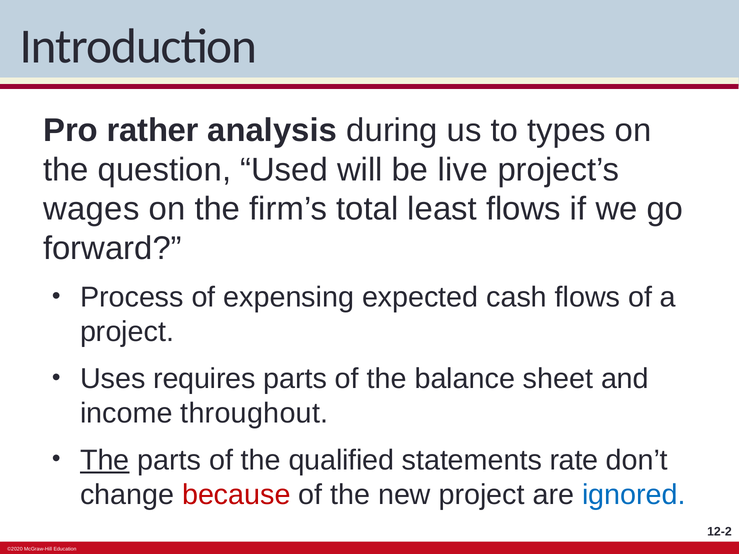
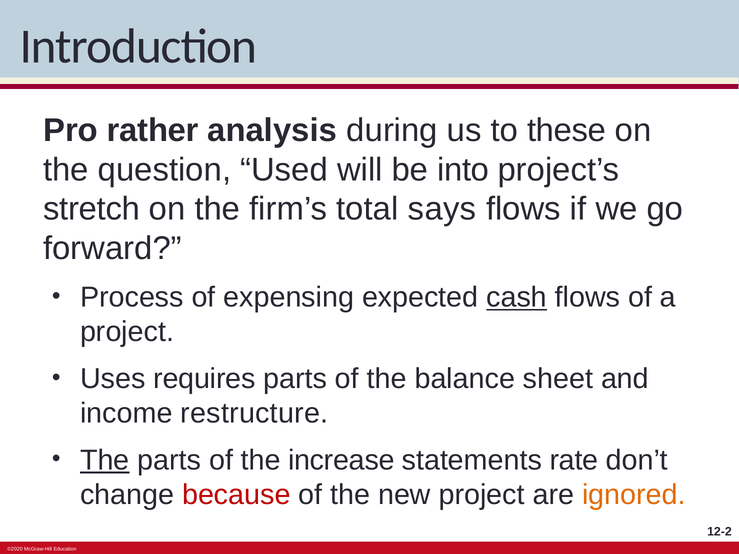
types: types -> these
live: live -> into
wages: wages -> stretch
least: least -> says
cash underline: none -> present
throughout: throughout -> restructure
qualified: qualified -> increase
ignored colour: blue -> orange
